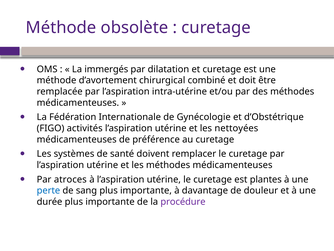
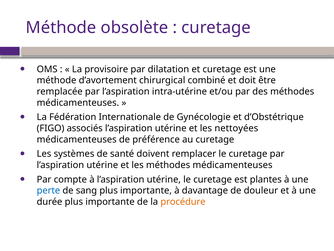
immergés: immergés -> provisoire
activités: activités -> associés
atroces: atroces -> compte
procédure colour: purple -> orange
